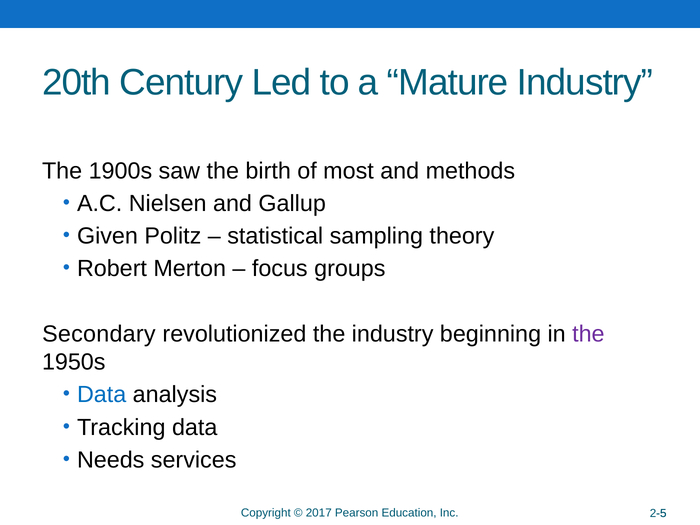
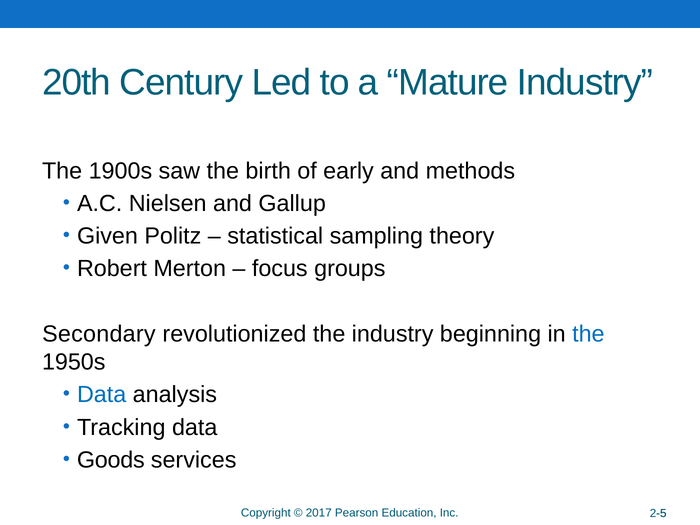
most: most -> early
the at (588, 334) colour: purple -> blue
Needs: Needs -> Goods
